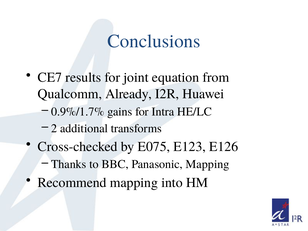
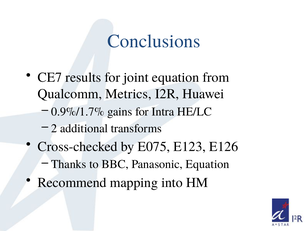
Already: Already -> Metrics
Panasonic Mapping: Mapping -> Equation
